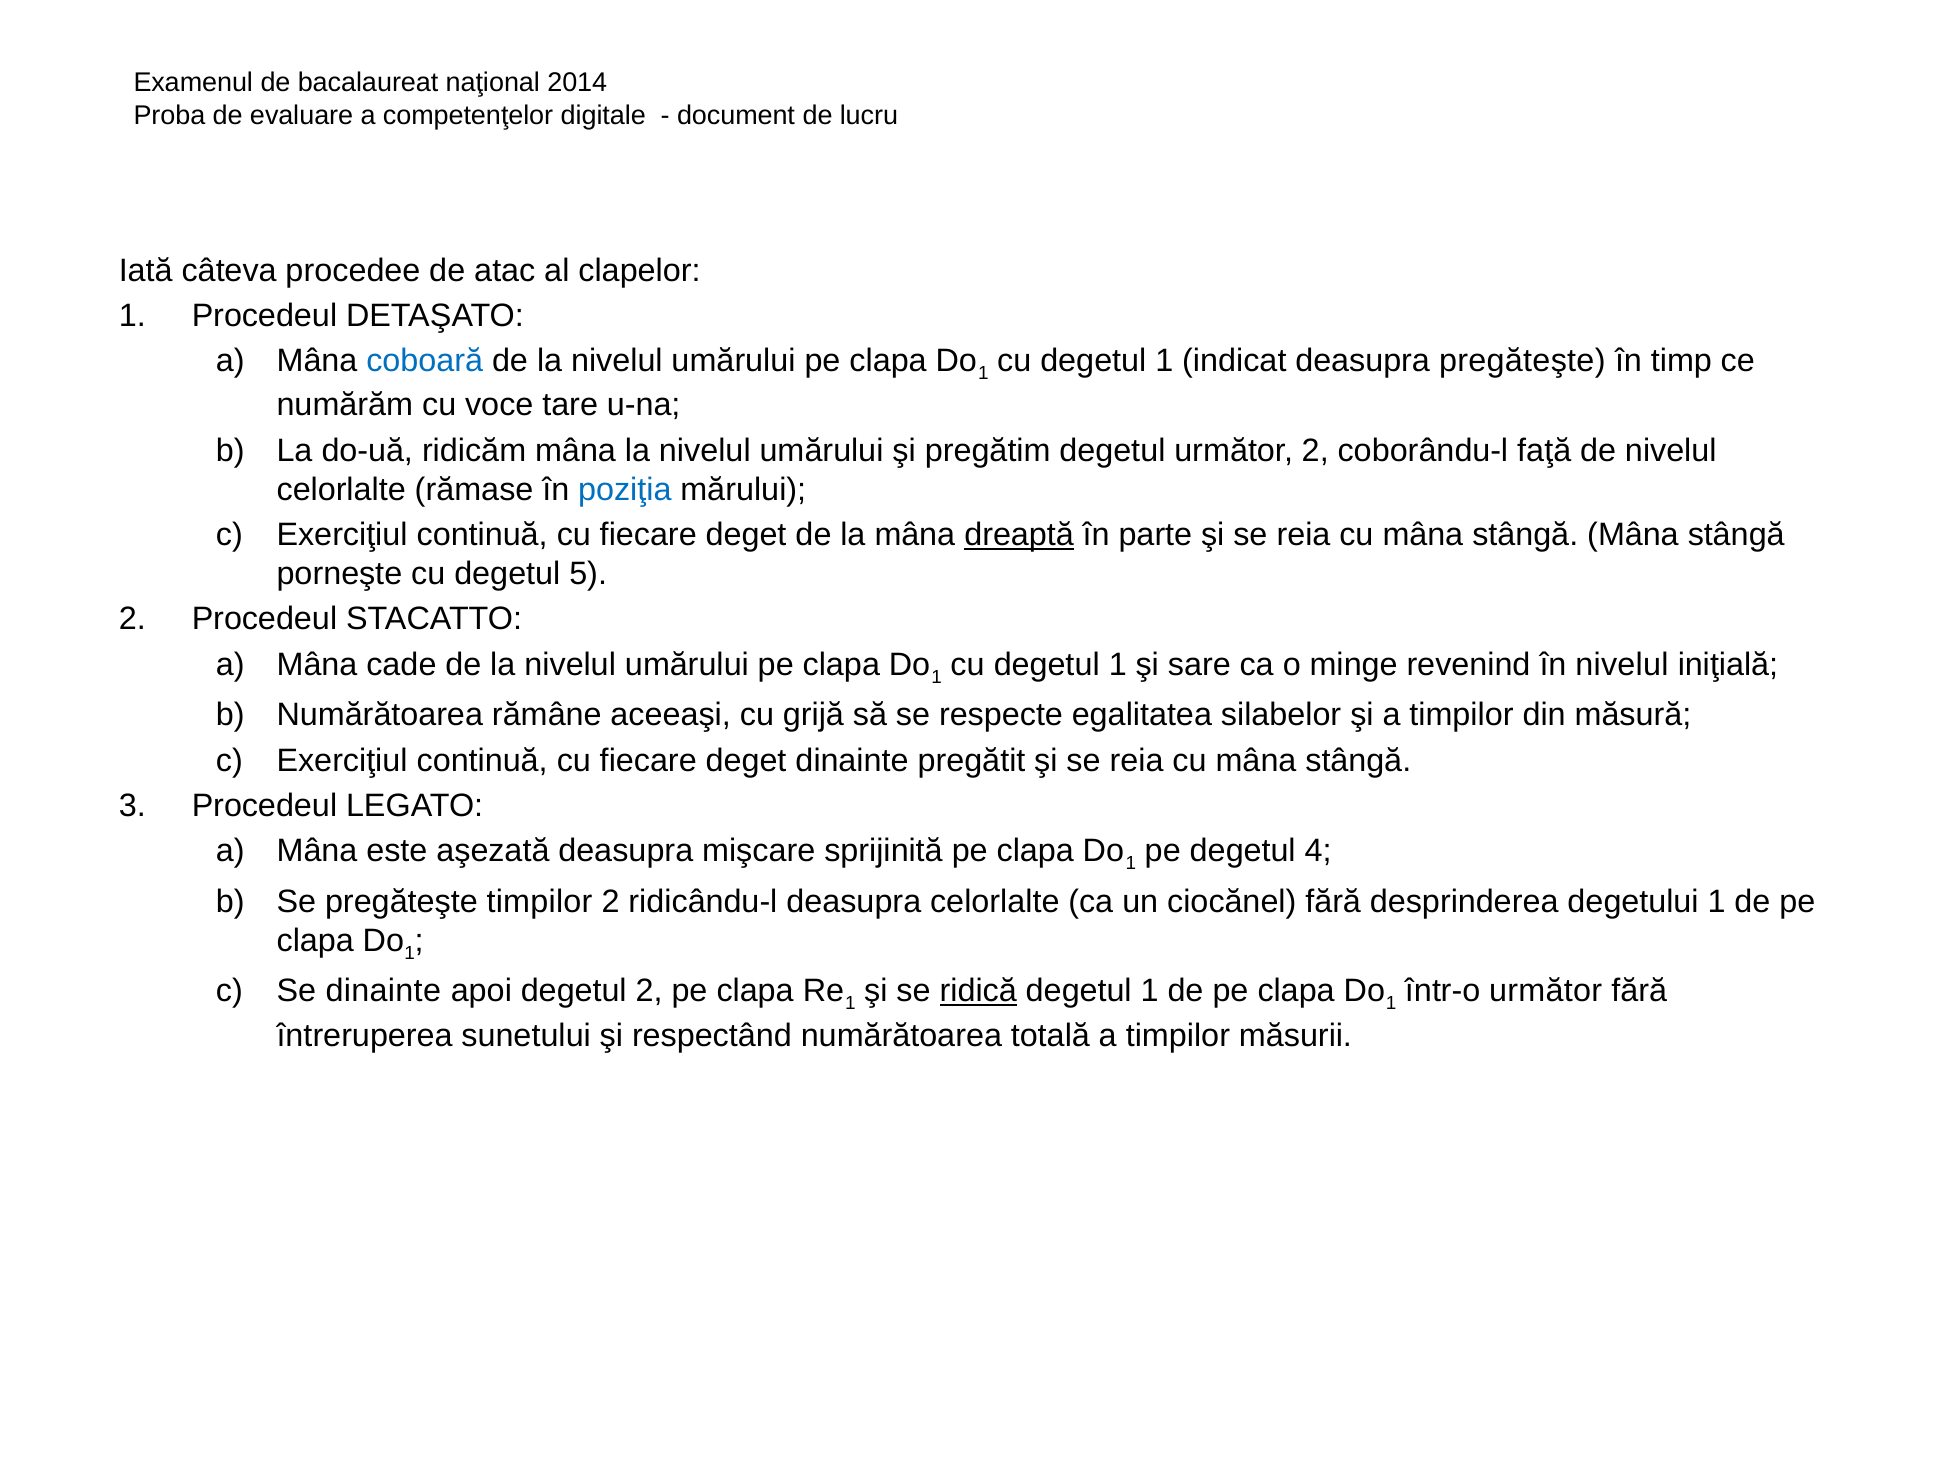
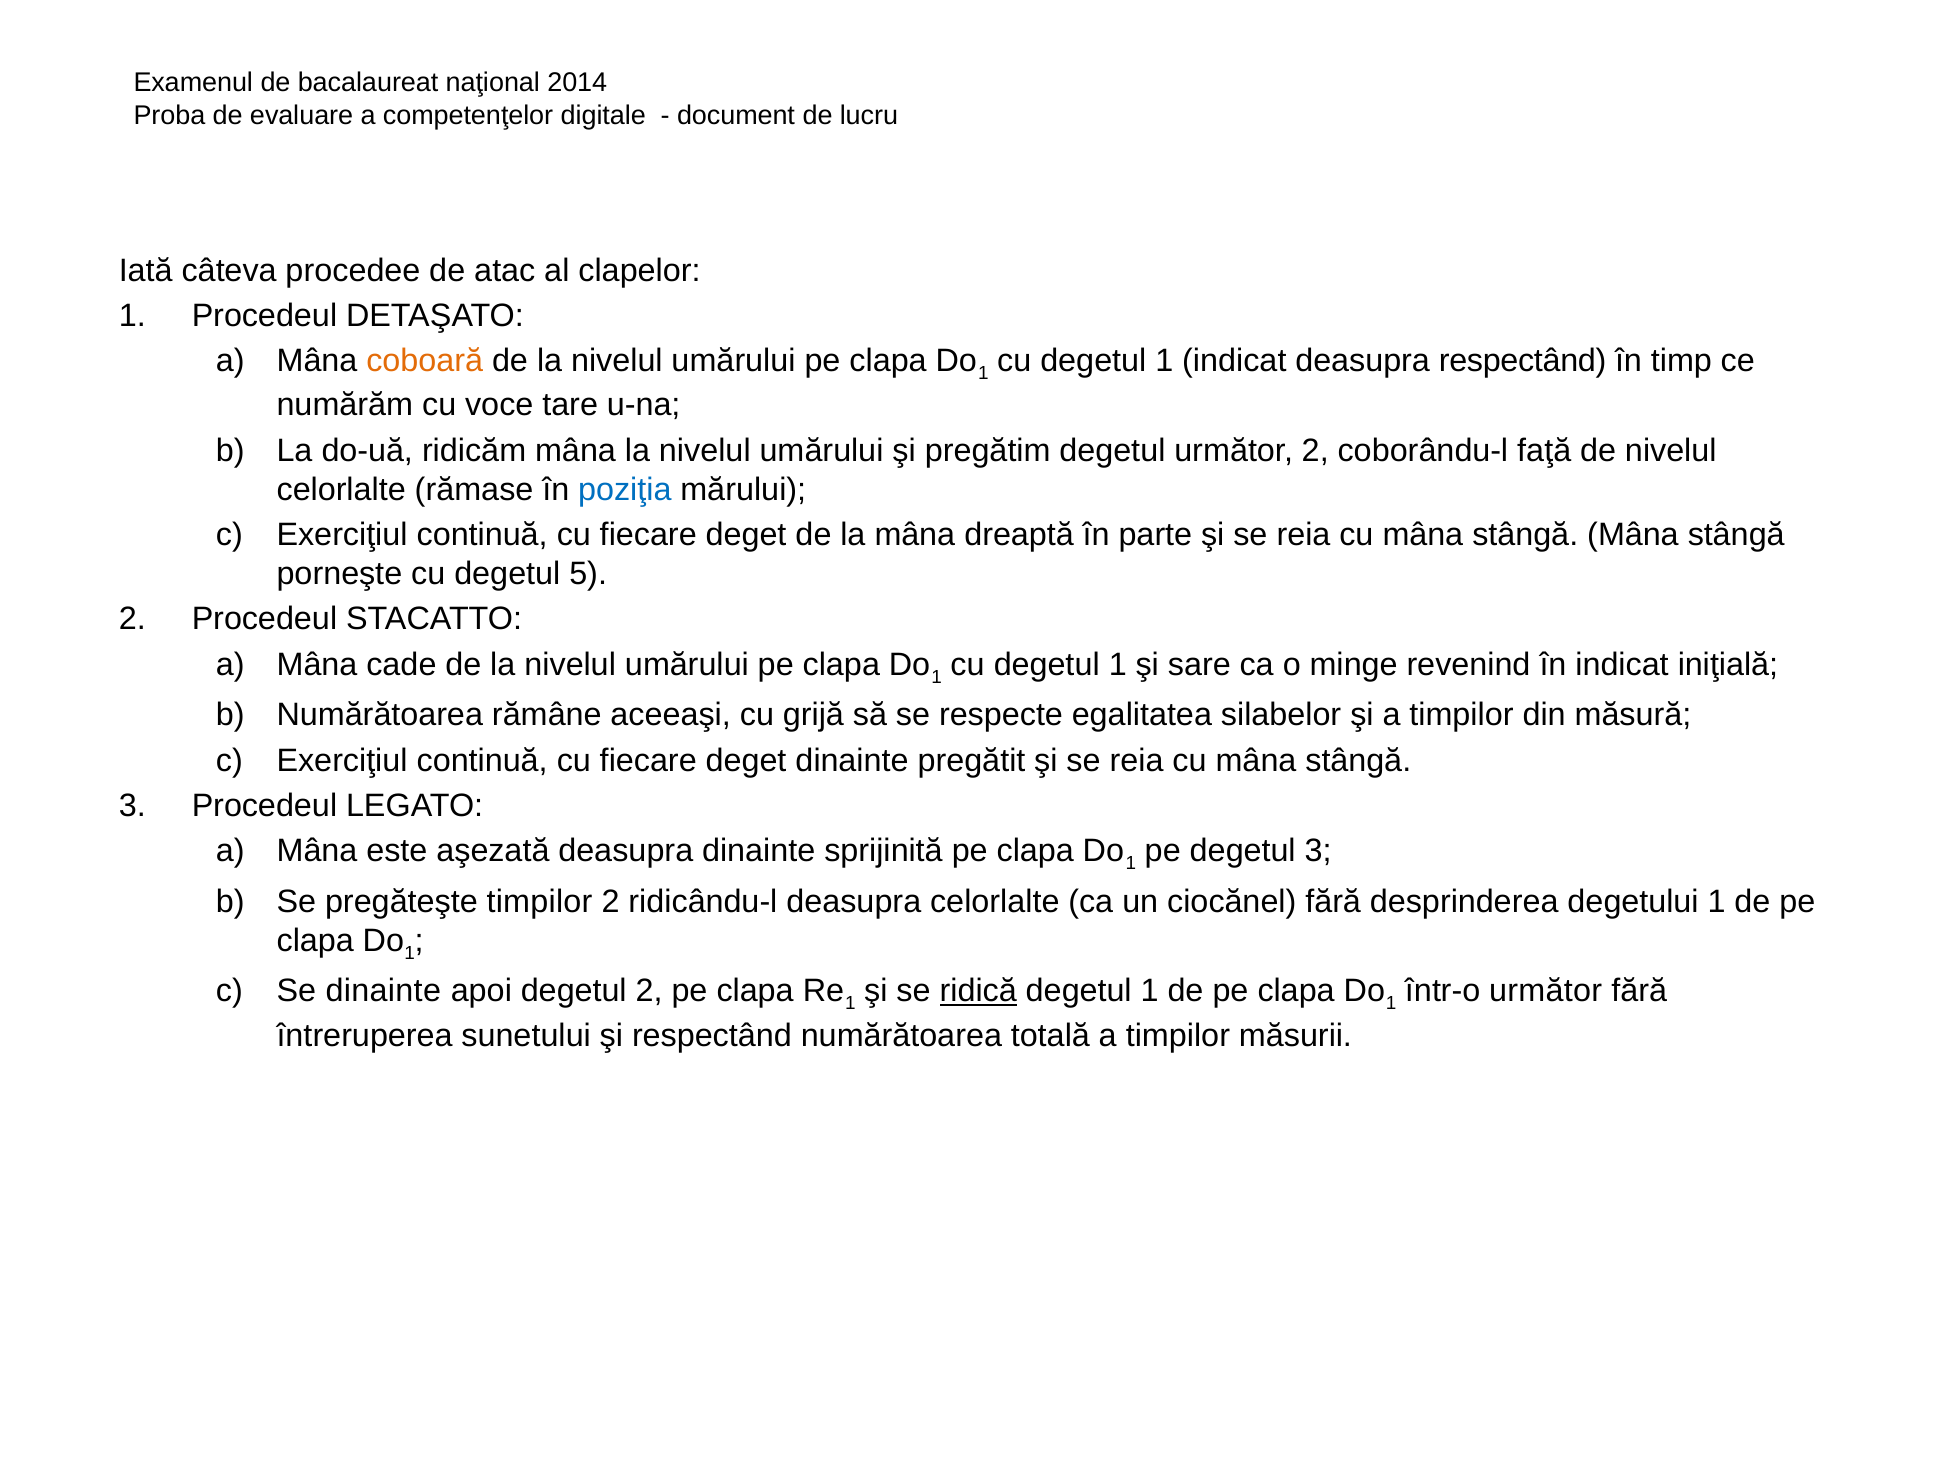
coboară colour: blue -> orange
deasupra pregăteşte: pregăteşte -> respectând
dreaptă underline: present -> none
în nivelul: nivelul -> indicat
deasupra mişcare: mişcare -> dinainte
degetul 4: 4 -> 3
